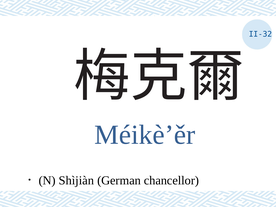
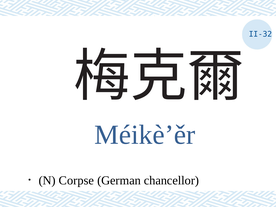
Shìjiàn: Shìjiàn -> Corpse
